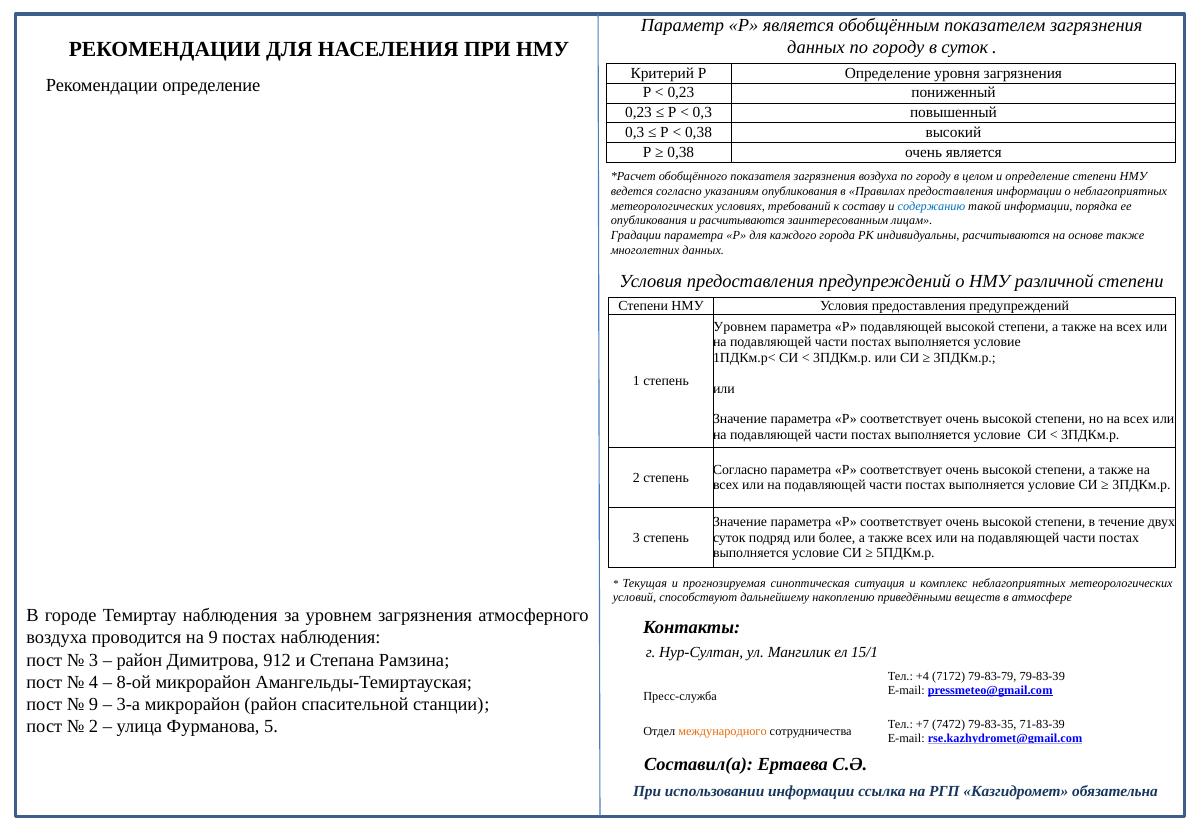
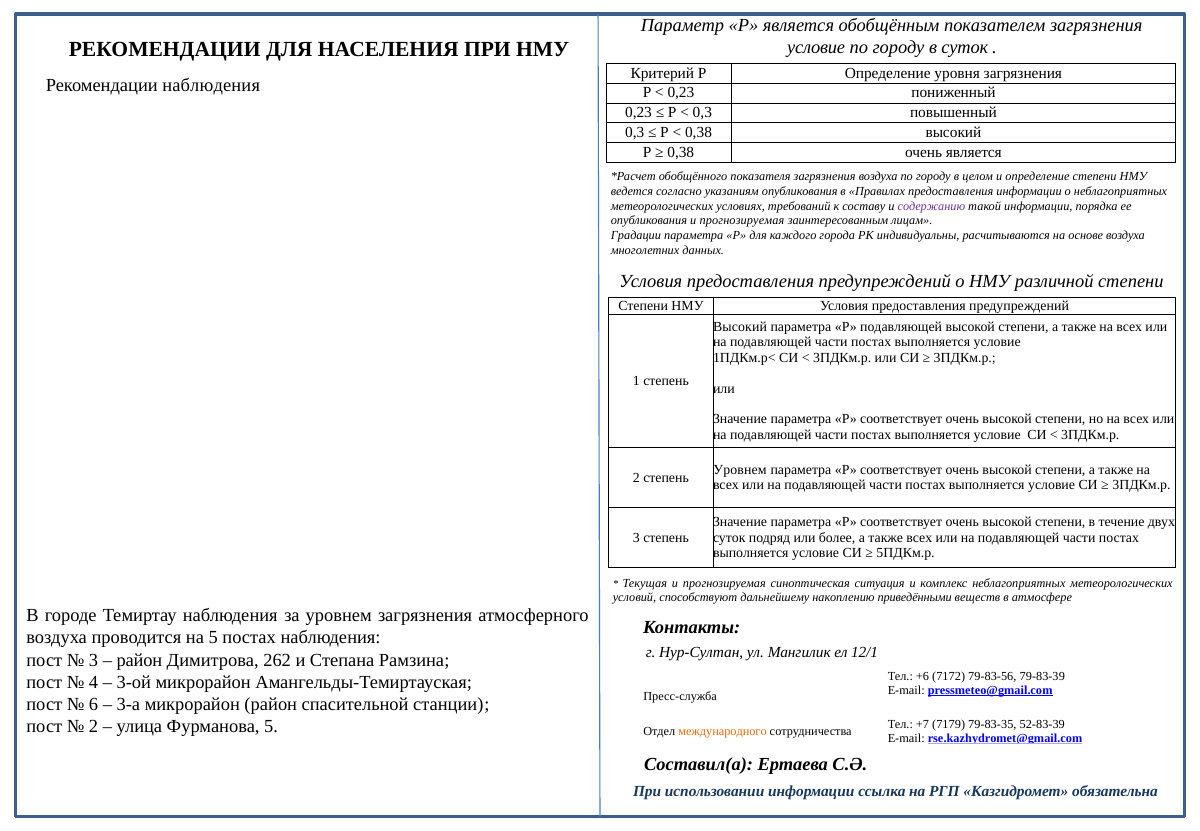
данных at (816, 47): данных -> условие
Рекомендации определение: определение -> наблюдения
содержанию colour: blue -> purple
опубликования и расчитываются: расчитываются -> прогнозируемая
основе также: также -> воздуха
Уровнем at (740, 327): Уровнем -> Высокий
Согласно at (740, 470): Согласно -> Уровнем
на 9: 9 -> 5
15/1: 15/1 -> 12/1
912: 912 -> 262
+4: +4 -> +6
79-83-79: 79-83-79 -> 79-83-56
8-ой: 8-ой -> 3-ой
9 at (94, 704): 9 -> 6
7472: 7472 -> 7179
71-83-39: 71-83-39 -> 52-83-39
